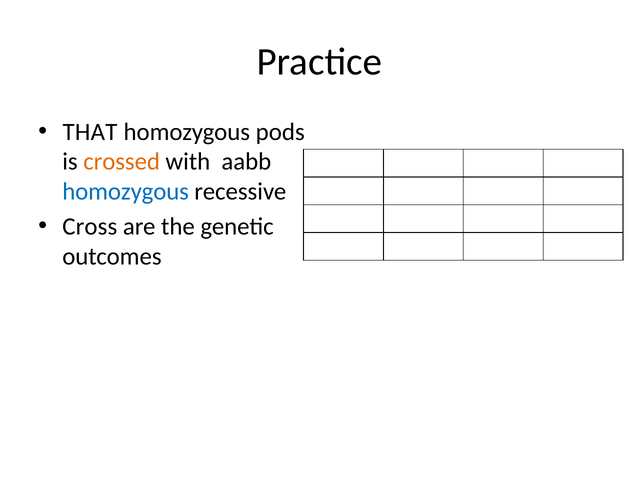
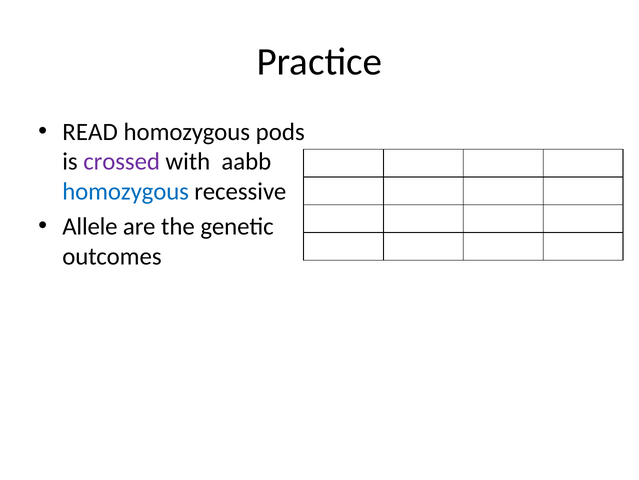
THAT: THAT -> READ
crossed colour: orange -> purple
Cross: Cross -> Allele
